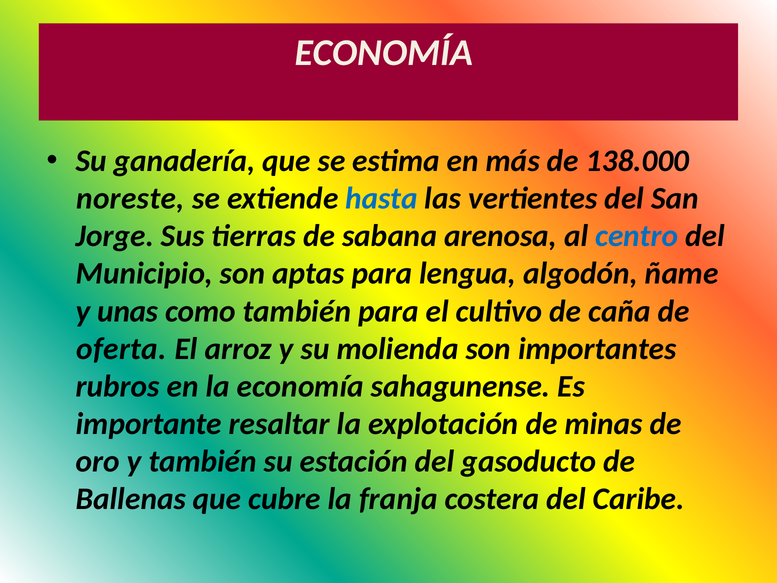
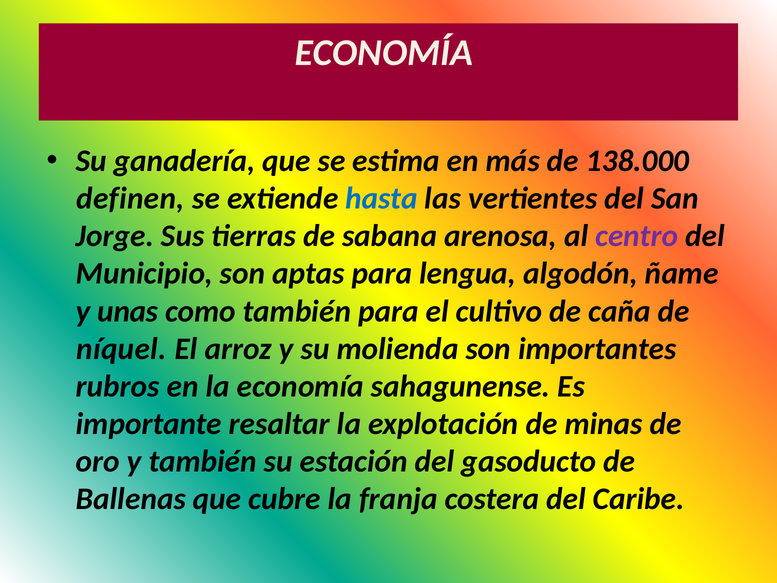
noreste: noreste -> definen
centro colour: blue -> purple
oferta: oferta -> níquel
